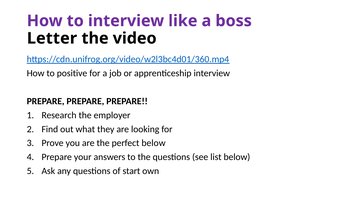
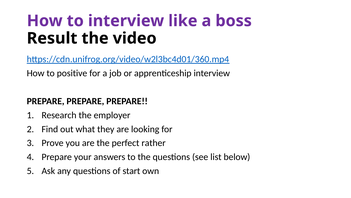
Letter: Letter -> Result
perfect below: below -> rather
